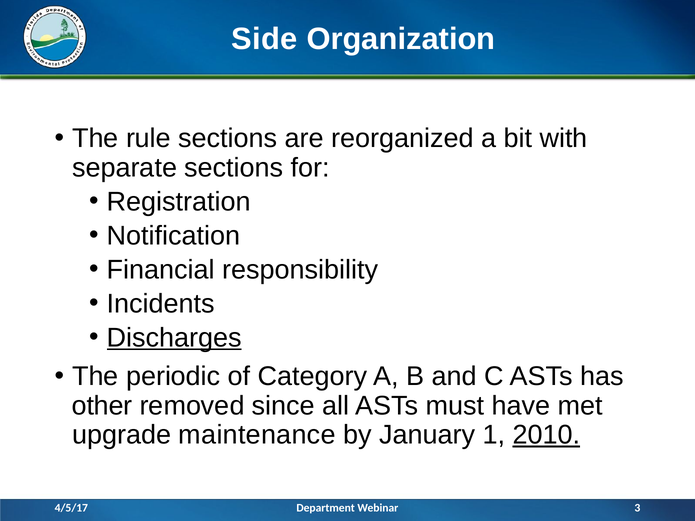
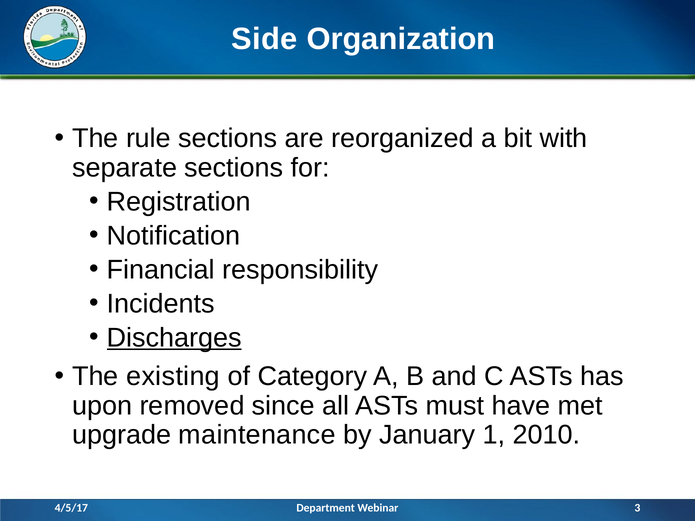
periodic: periodic -> existing
other: other -> upon
2010 underline: present -> none
